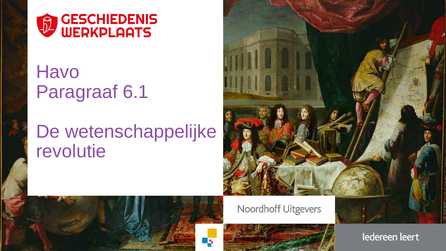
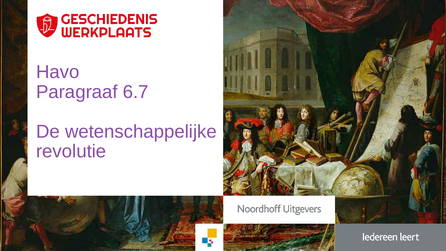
6.1: 6.1 -> 6.7
